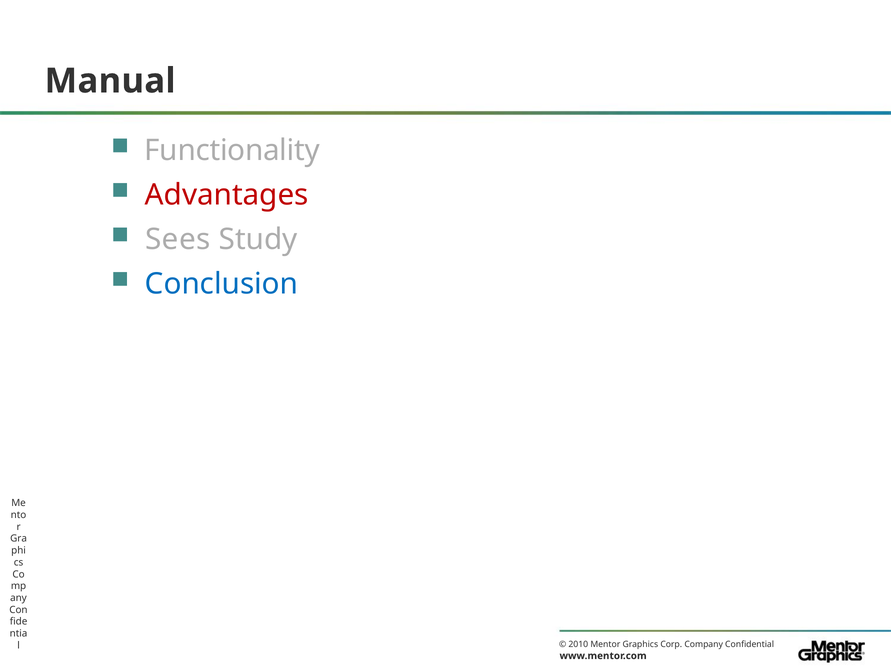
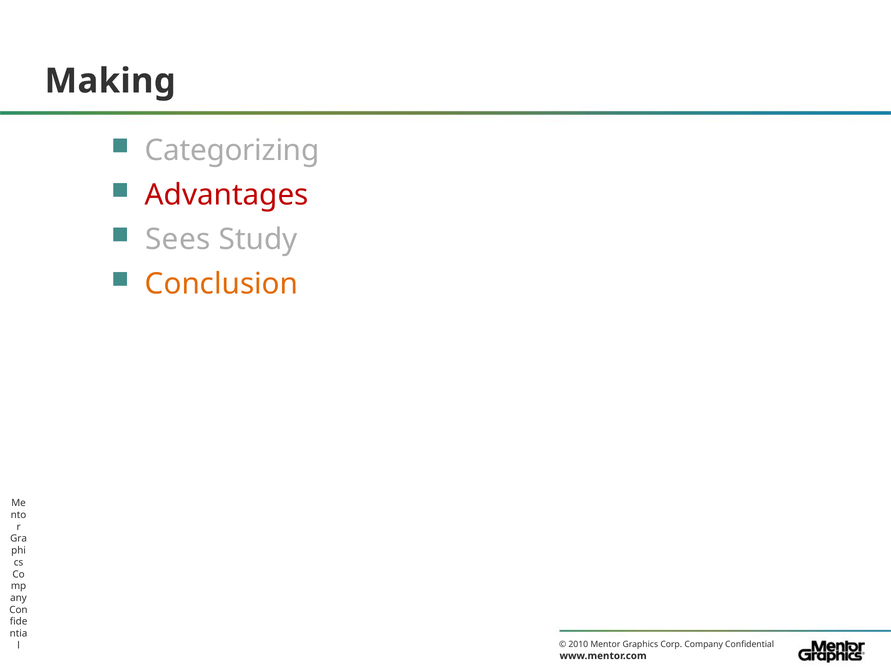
Manual: Manual -> Making
Functionality: Functionality -> Categorizing
Conclusion colour: blue -> orange
